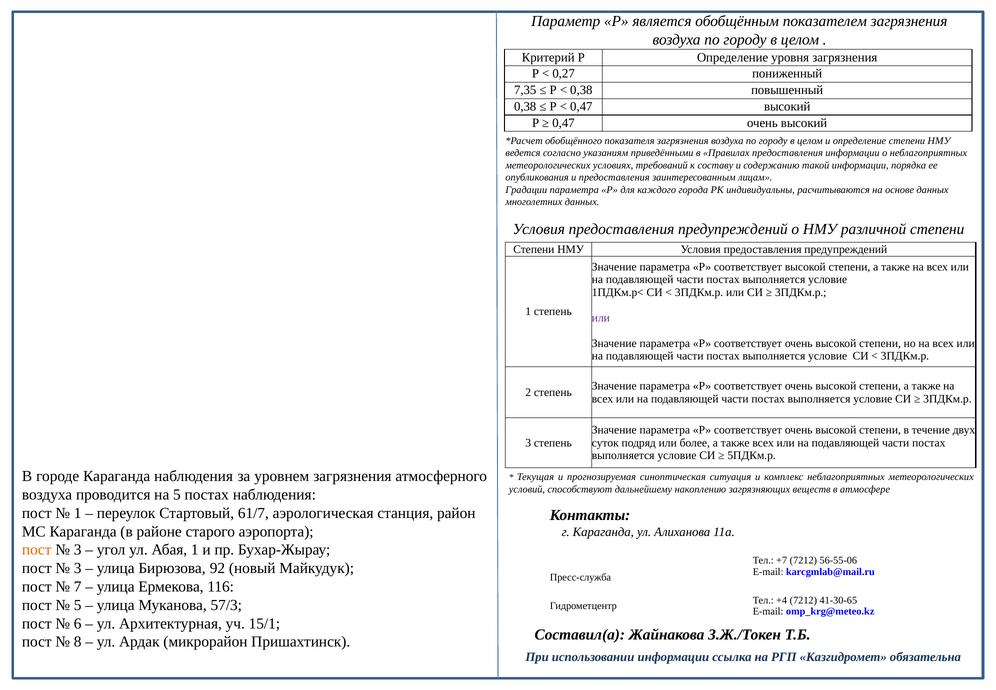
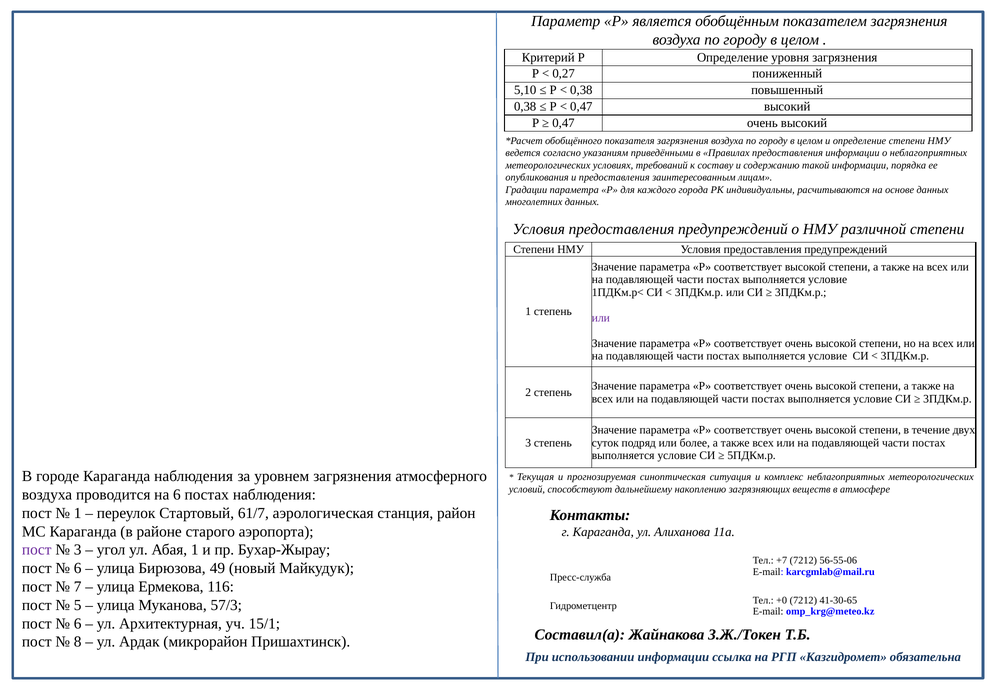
7,35: 7,35 -> 5,10
на 5: 5 -> 6
пост at (37, 550) colour: orange -> purple
3 at (78, 568): 3 -> 6
92: 92 -> 49
+4: +4 -> +0
